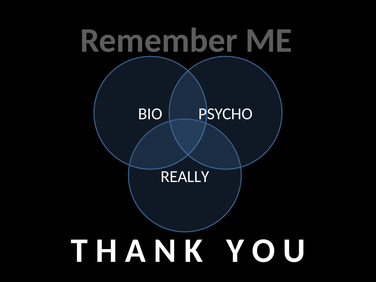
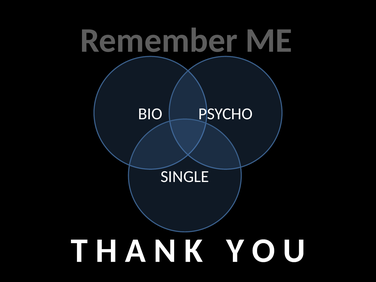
REALLY: REALLY -> SINGLE
